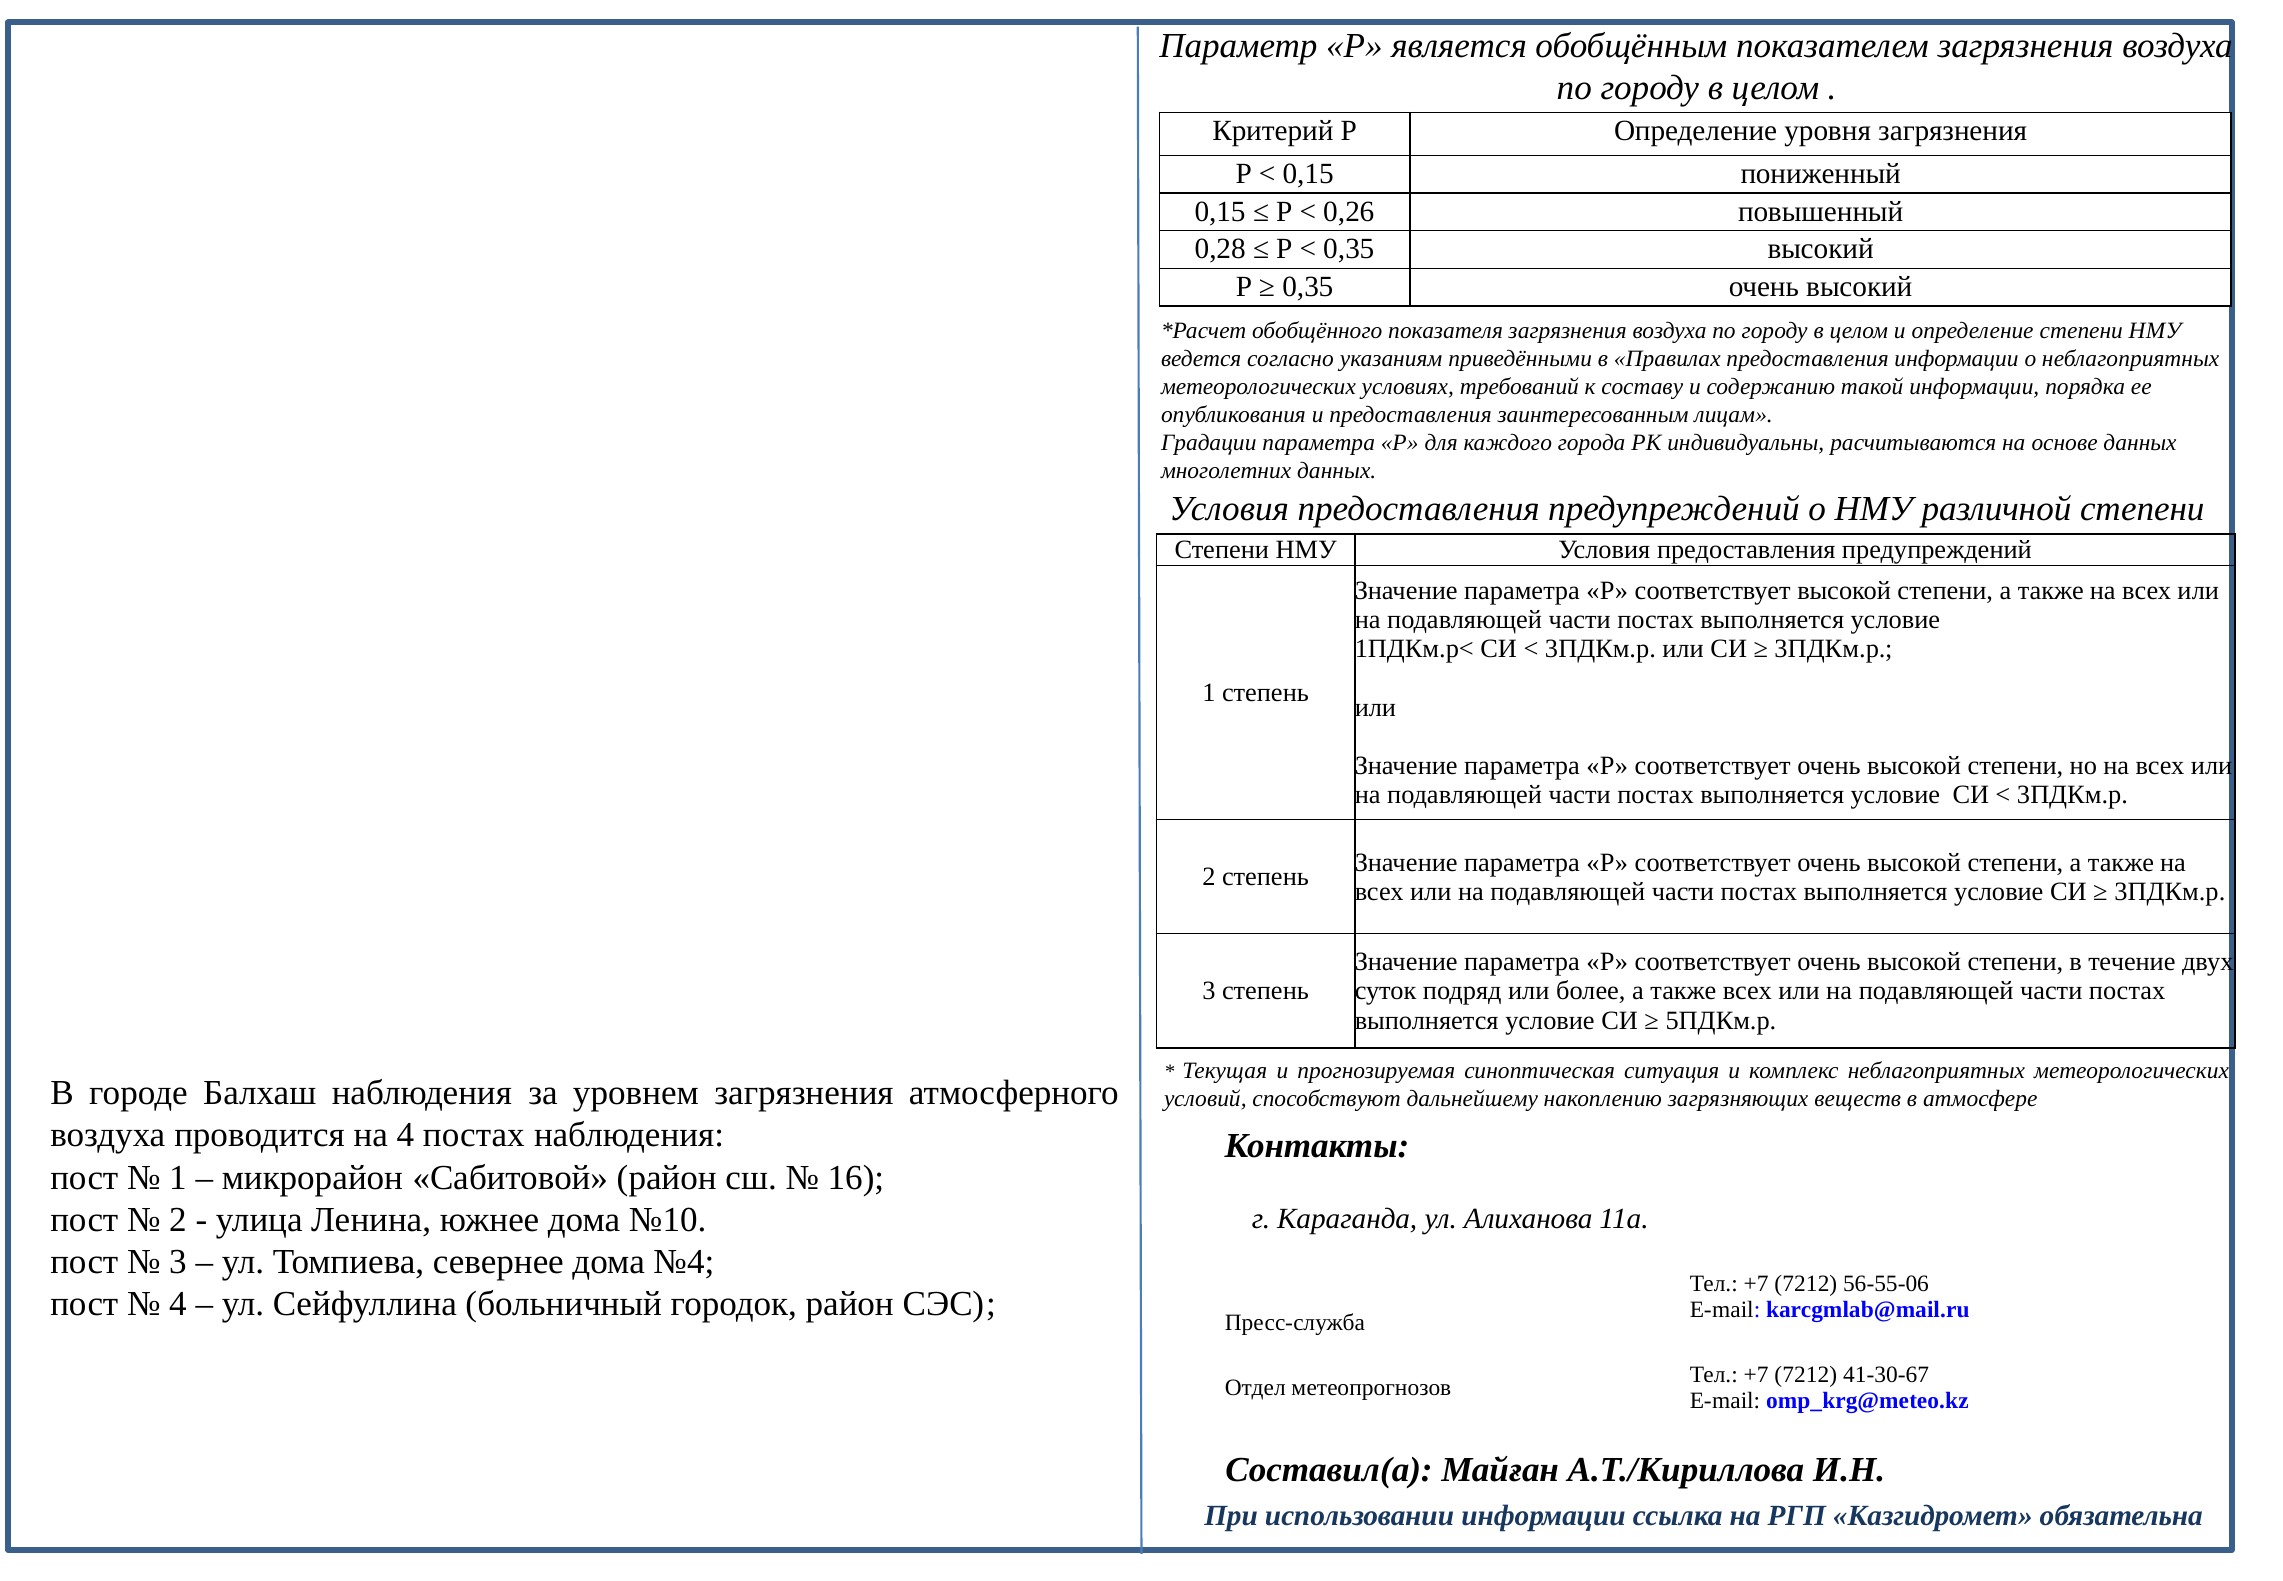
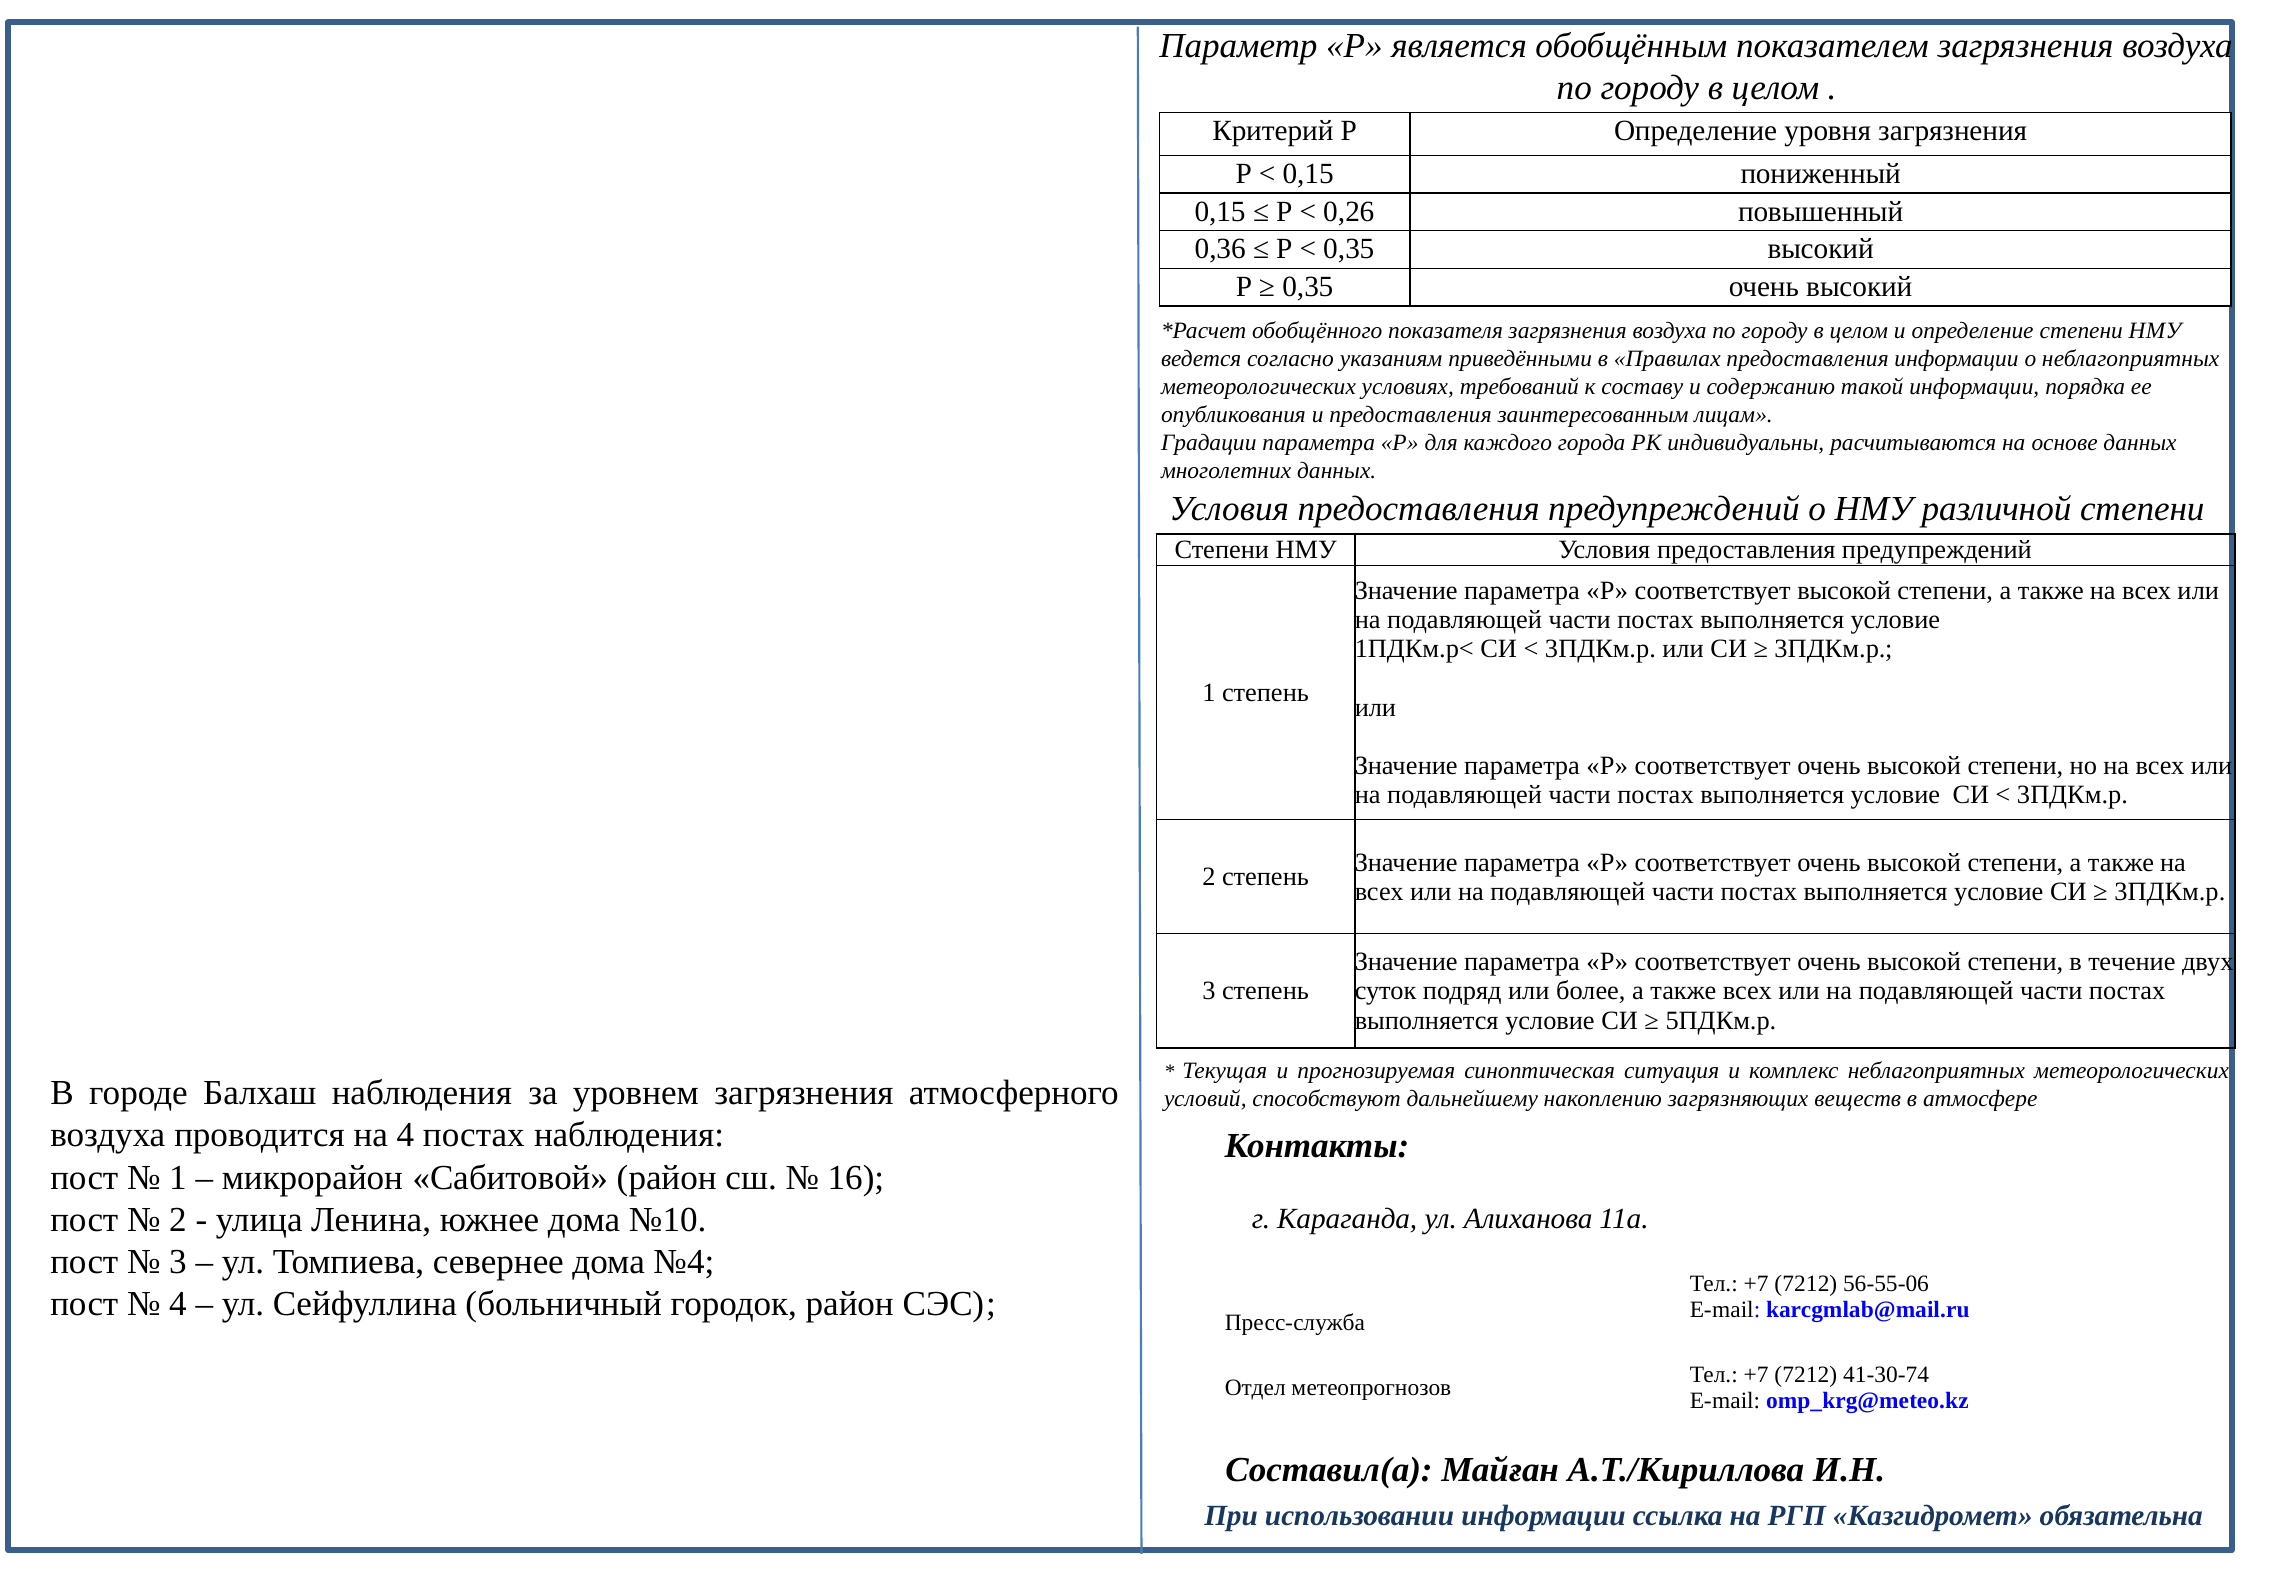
0,28: 0,28 -> 0,36
41-30-67: 41-30-67 -> 41-30-74
